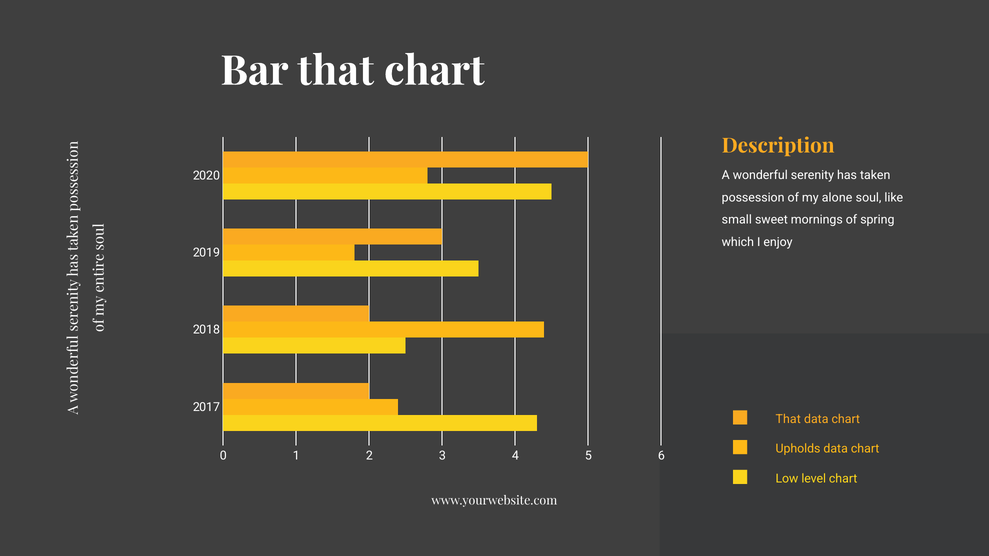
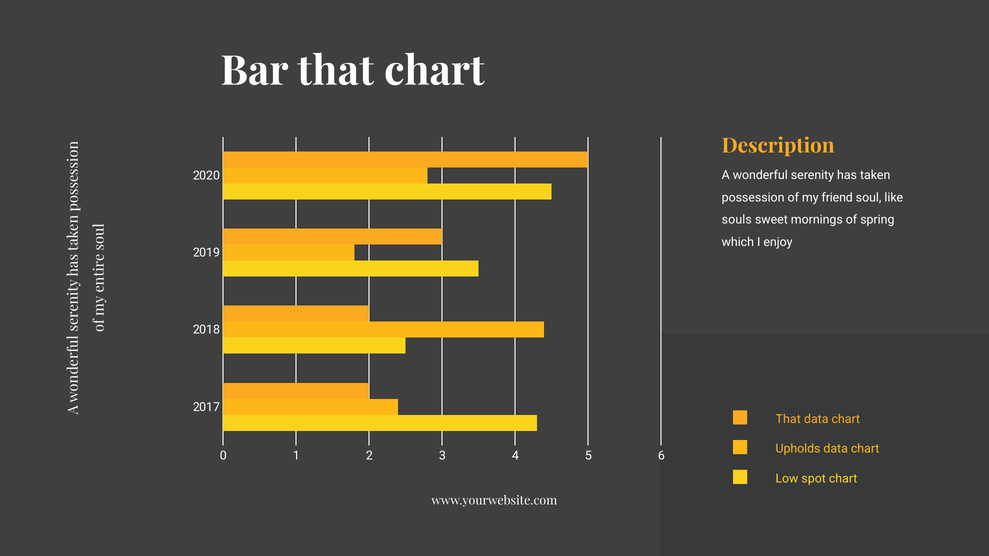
alone: alone -> friend
small: small -> souls
level: level -> spot
